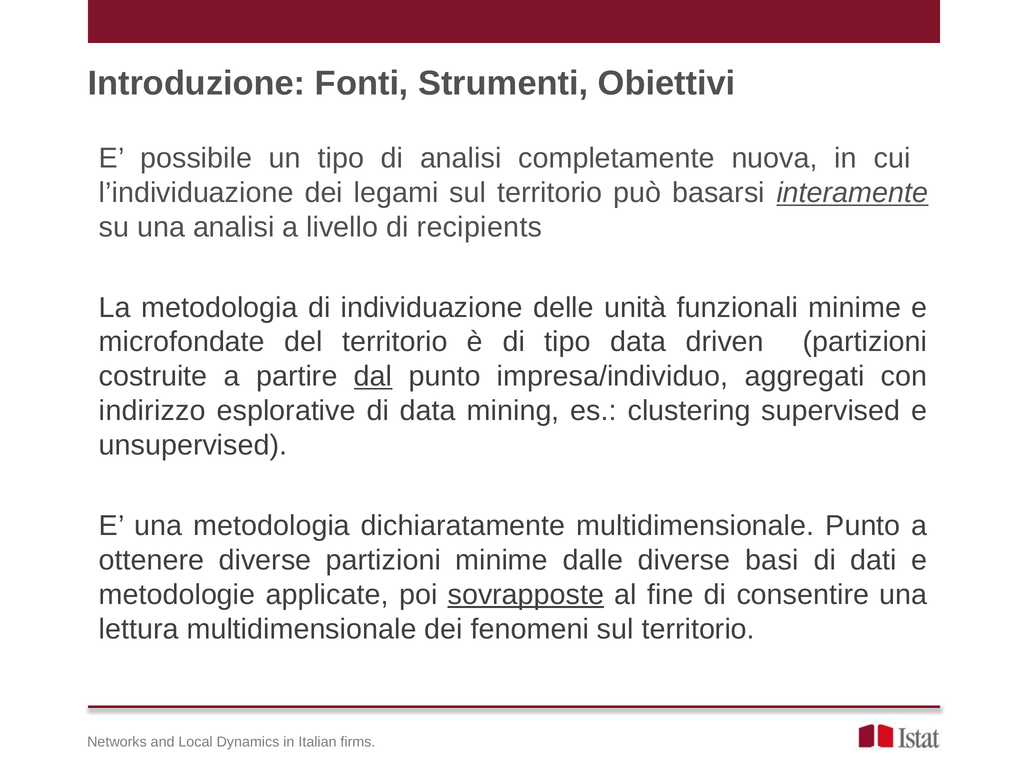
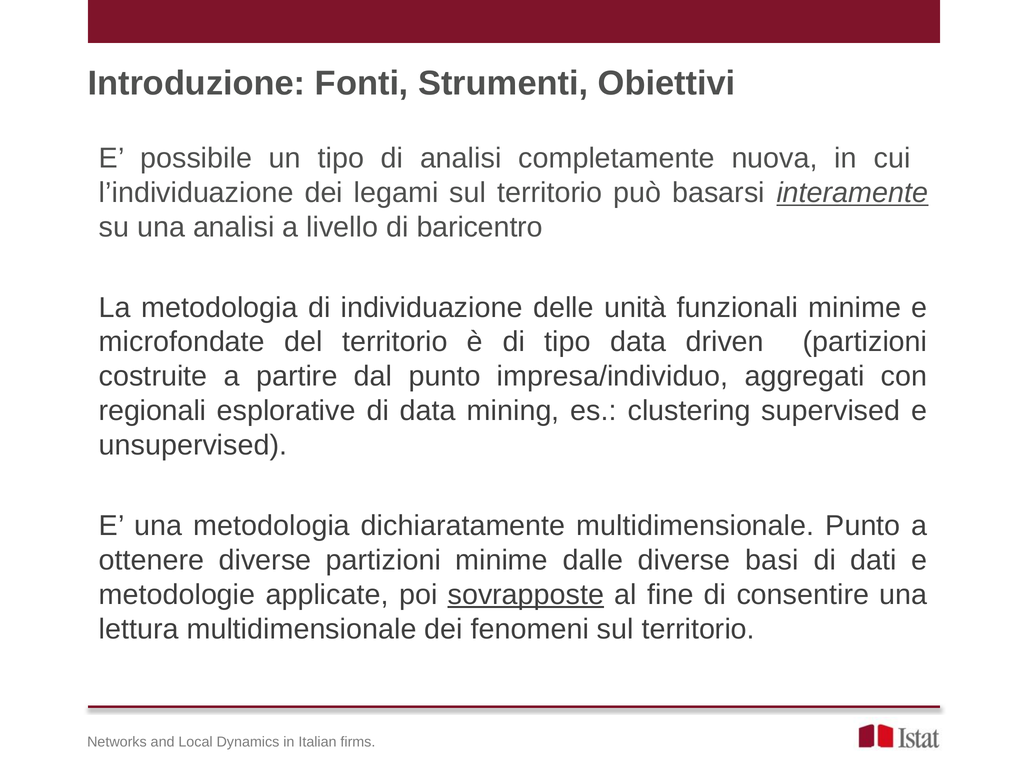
recipients: recipients -> baricentro
dal underline: present -> none
indirizzo: indirizzo -> regionali
